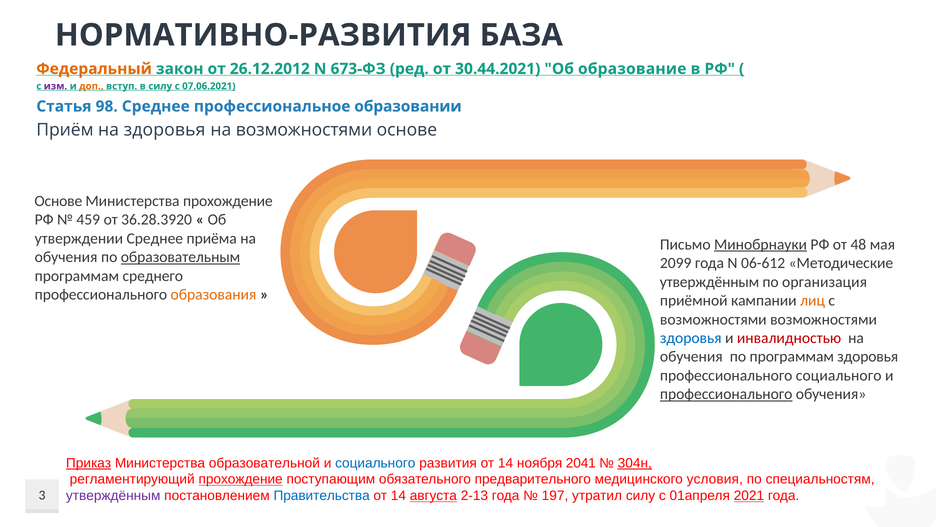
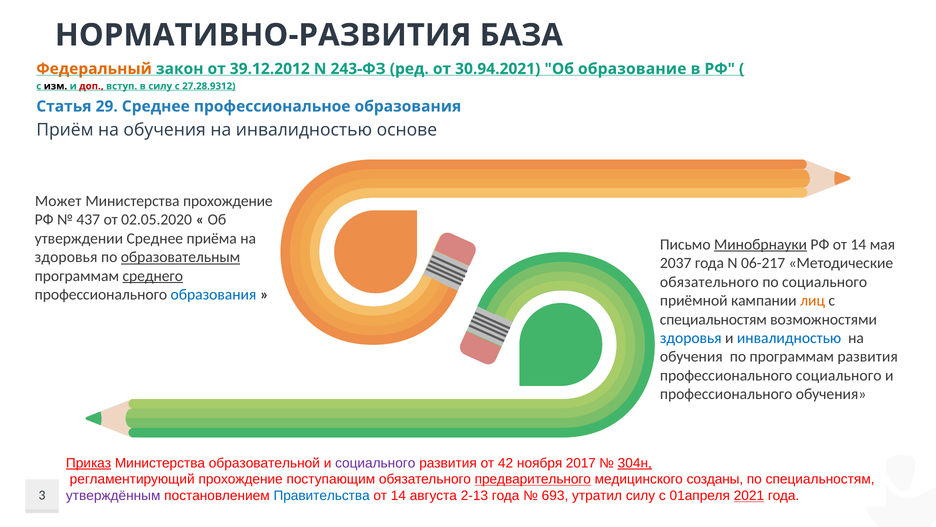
26.12.2012: 26.12.2012 -> 39.12.2012
673-ФЗ: 673-ФЗ -> 243-ФЗ
30.44.2021: 30.44.2021 -> 30.94.2021
изм colour: purple -> black
доп colour: orange -> red
07.06.2021: 07.06.2021 -> 27.28.9312
98: 98 -> 29
профессиональное образовании: образовании -> образования
Приём на здоровья: здоровья -> обучения
на возможностями: возможностями -> инвалидностью
Основе at (58, 201): Основе -> Может
459: 459 -> 437
36.28.3920: 36.28.3920 -> 02.05.2020
РФ от 48: 48 -> 14
обучения at (66, 257): обучения -> здоровья
2099: 2099 -> 2037
06-612: 06-612 -> 06-217
среднего underline: none -> present
утверждённым at (710, 282): утверждённым -> обязательного
по организация: организация -> социального
образования at (213, 294) colour: orange -> blue
возможностями at (713, 319): возможностями -> специальностям
инвалидностью at (789, 338) colour: red -> blue
программам здоровья: здоровья -> развития
профессионального at (726, 394) underline: present -> none
социального at (375, 463) colour: blue -> purple
развития от 14: 14 -> 42
2041: 2041 -> 2017
прохождение at (241, 479) underline: present -> none
предварительного underline: none -> present
условия: условия -> созданы
августа underline: present -> none
197: 197 -> 693
